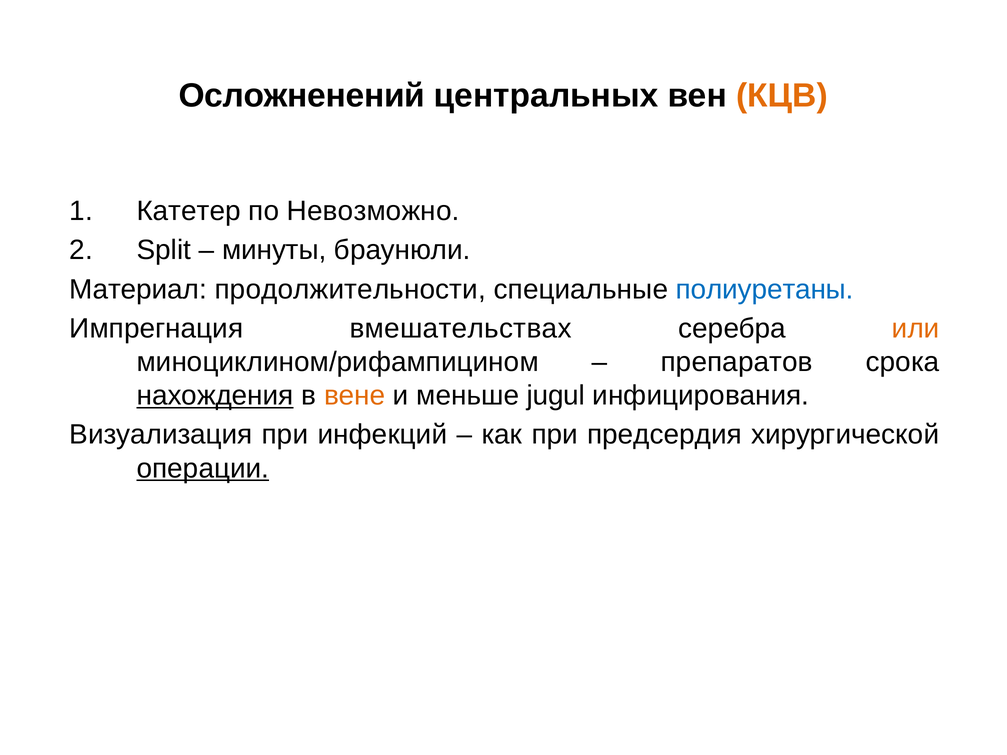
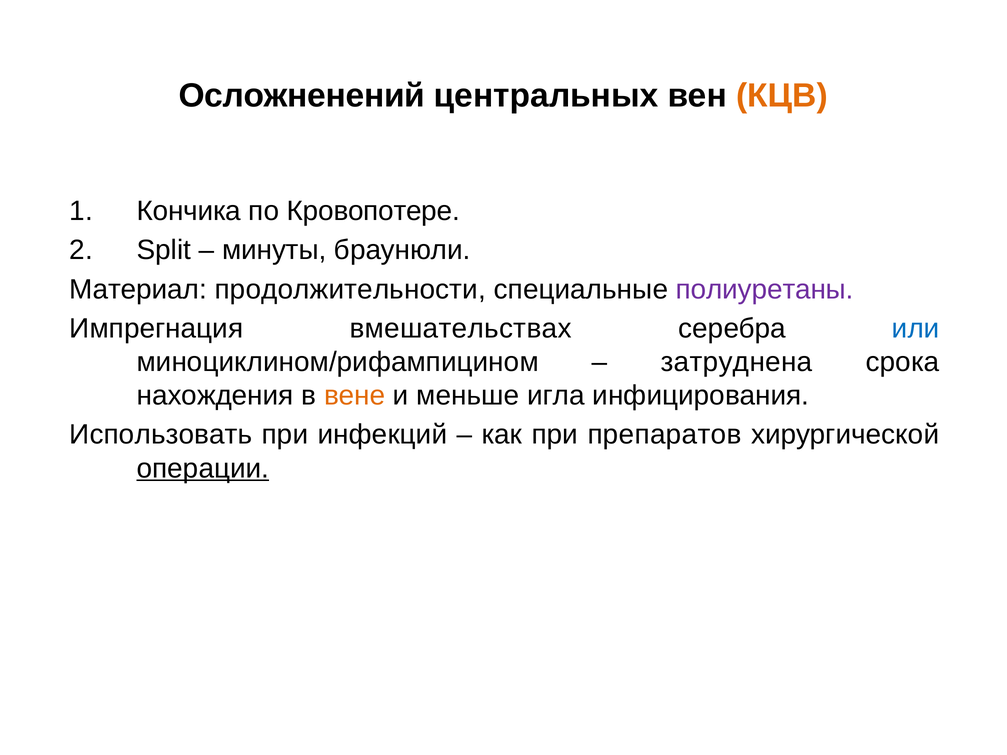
Катетер: Катетер -> Кончика
Невозможно: Невозможно -> Кровопотере
полиуретаны colour: blue -> purple
или colour: orange -> blue
препаратов: препаратов -> затруднена
нахождения underline: present -> none
jugul: jugul -> игла
Визуализация: Визуализация -> Использовать
предсердия: предсердия -> препаратов
